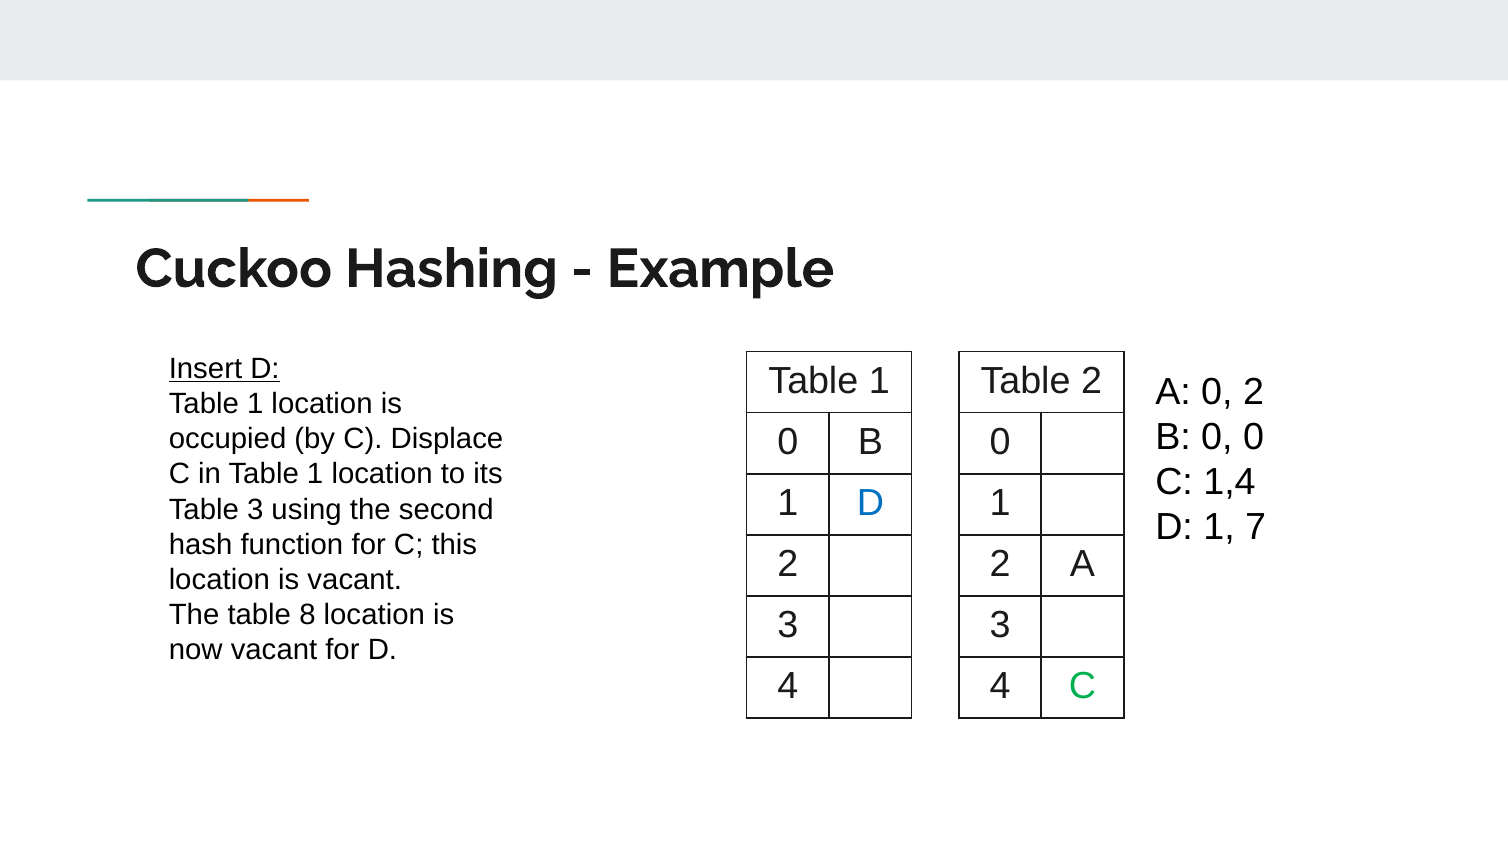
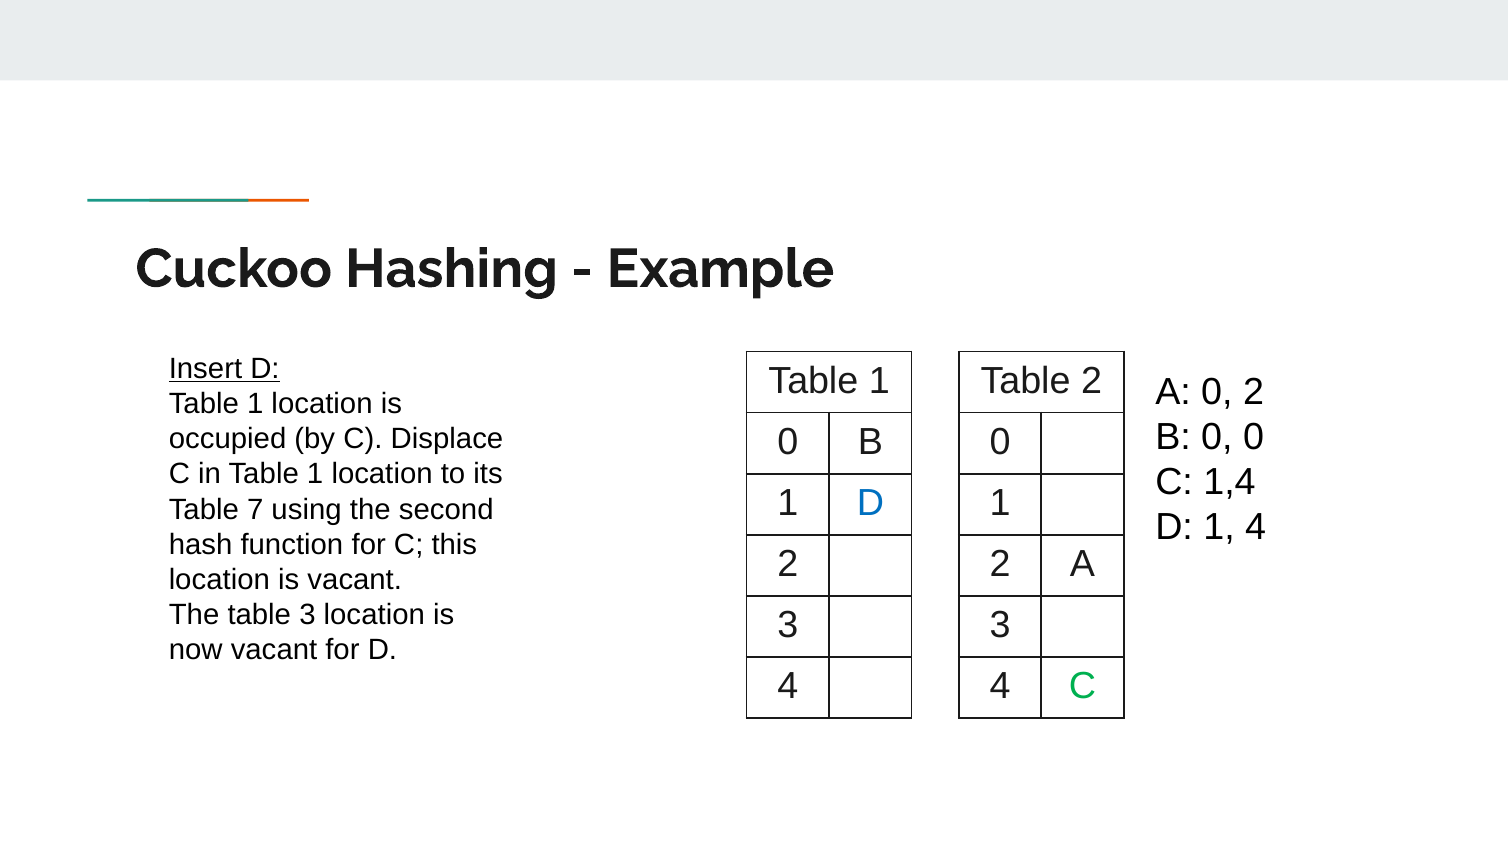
Table 3: 3 -> 7
1 7: 7 -> 4
table 8: 8 -> 3
